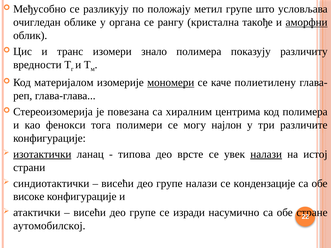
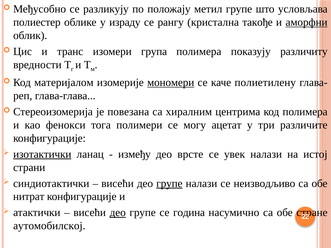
очигледан: очигледан -> полиестер
органа: органа -> израду
знало: знало -> група
најлон: најлон -> ацетат
типова: типова -> између
налази at (266, 154) underline: present -> none
групе at (169, 184) underline: none -> present
кондензације: кондензације -> неизводљиво
високе: високе -> нитрат
део at (118, 213) underline: none -> present
изради: изради -> година
